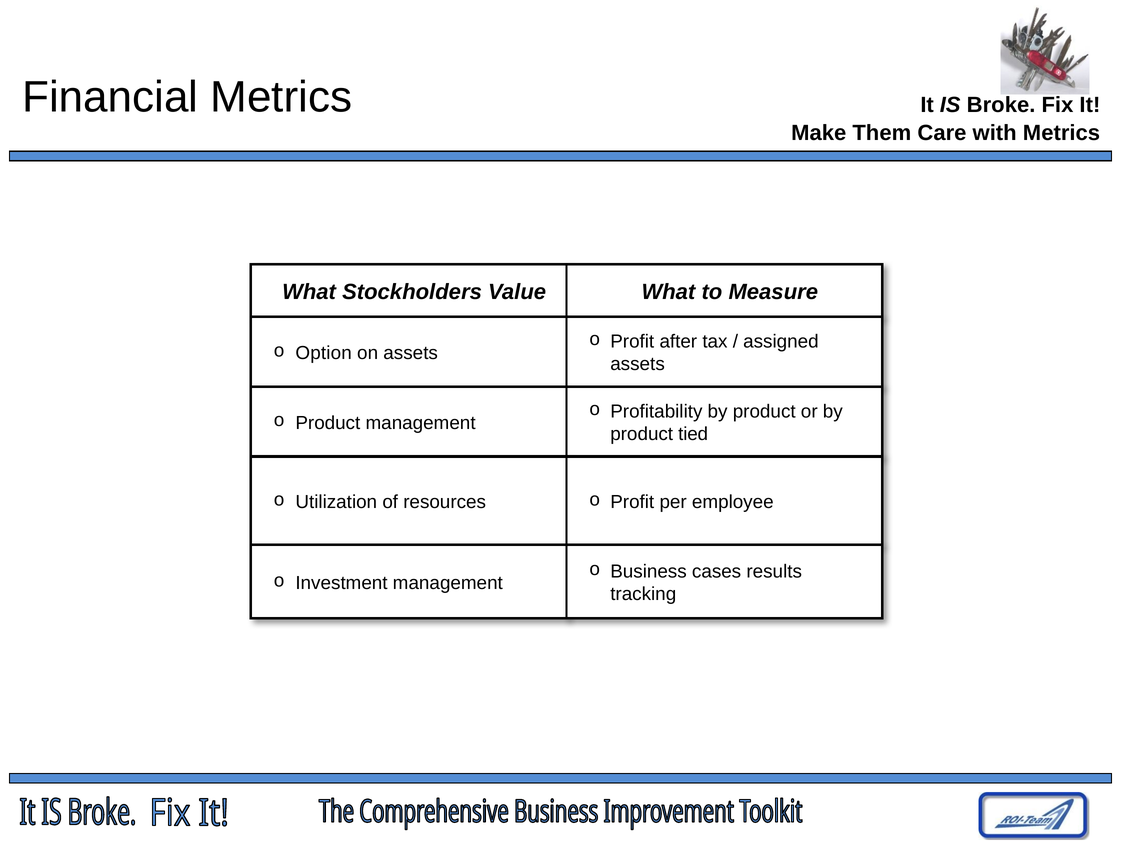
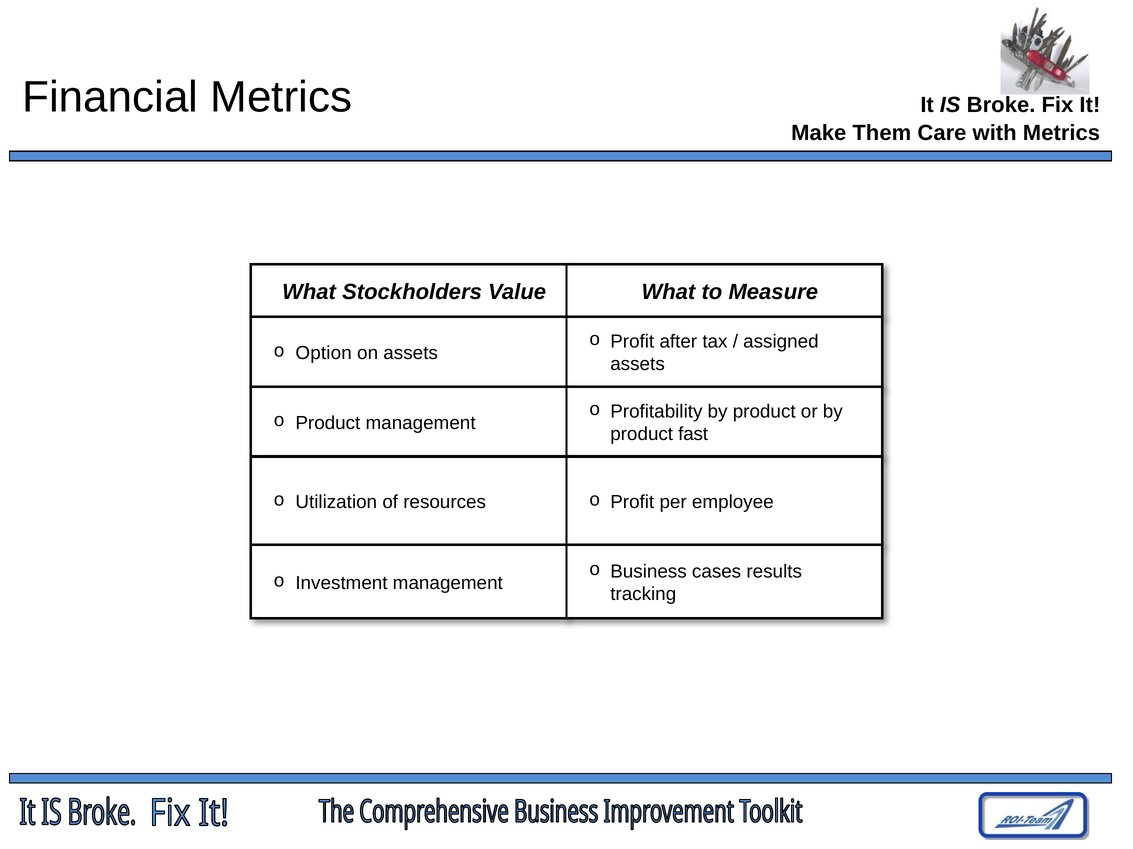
tied: tied -> fast
